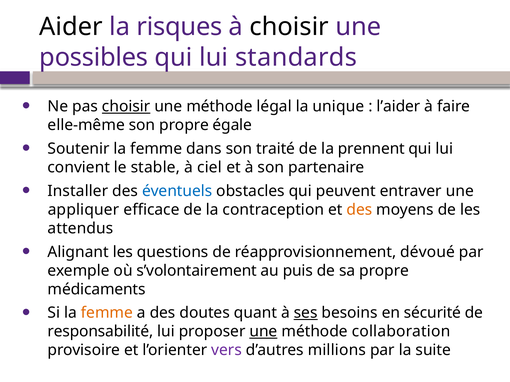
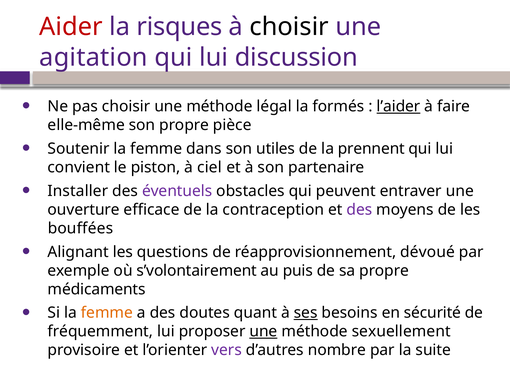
Aider colour: black -> red
possibles: possibles -> agitation
standards: standards -> discussion
choisir at (126, 106) underline: present -> none
unique: unique -> formés
l’aider underline: none -> present
égale: égale -> pièce
traité: traité -> utiles
stable: stable -> piston
éventuels colour: blue -> purple
appliquer: appliquer -> ouverture
des at (359, 210) colour: orange -> purple
attendus: attendus -> bouffées
responsabilité: responsabilité -> fréquemment
collaboration: collaboration -> sexuellement
millions: millions -> nombre
